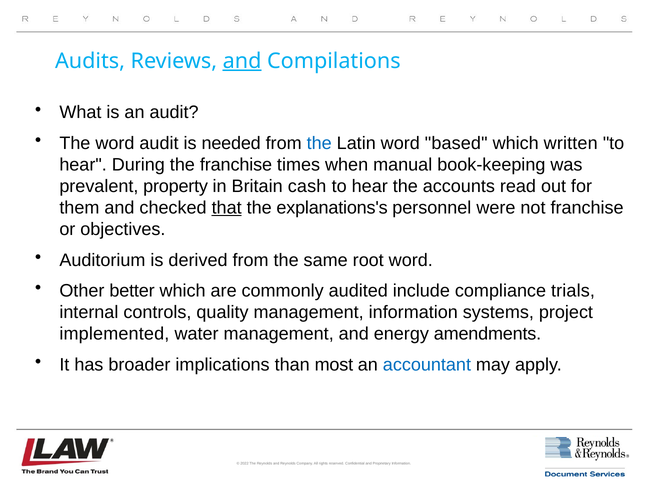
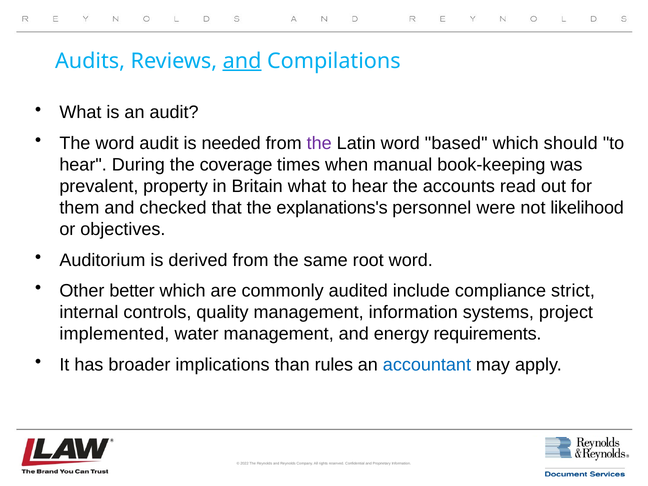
the at (319, 143) colour: blue -> purple
written: written -> should
the franchise: franchise -> coverage
Britain cash: cash -> what
that underline: present -> none
not franchise: franchise -> likelihood
trials: trials -> strict
amendments: amendments -> requirements
most: most -> rules
